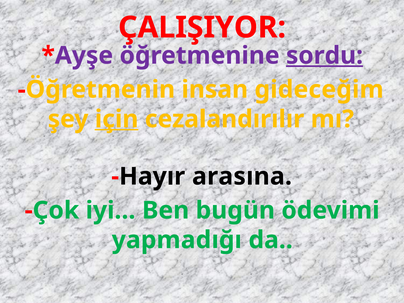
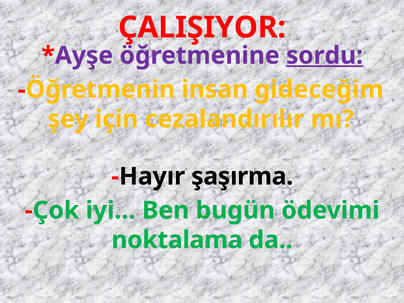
için underline: present -> none
arasına: arasına -> şaşırma
yapmadığı: yapmadığı -> noktalama
